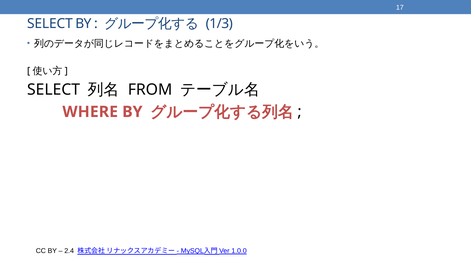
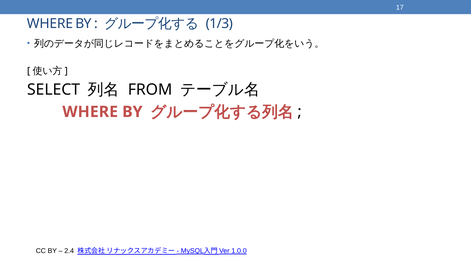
SELECT at (50, 24): SELECT -> WHERE
